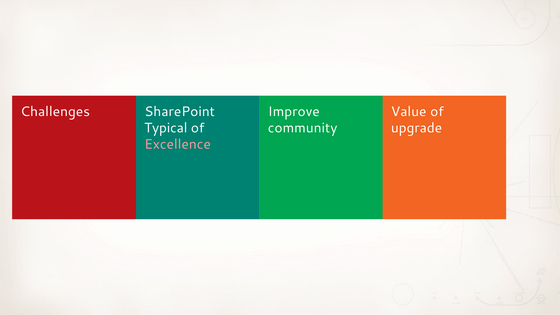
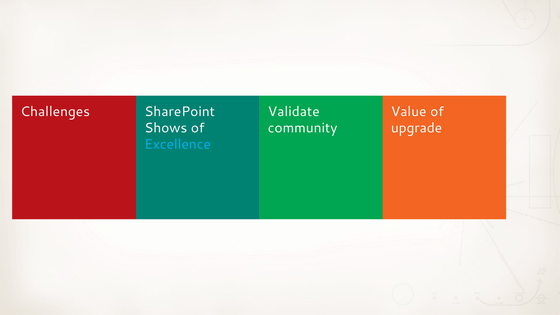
Improve: Improve -> Validate
Typical: Typical -> Shows
Excellence colour: pink -> light blue
